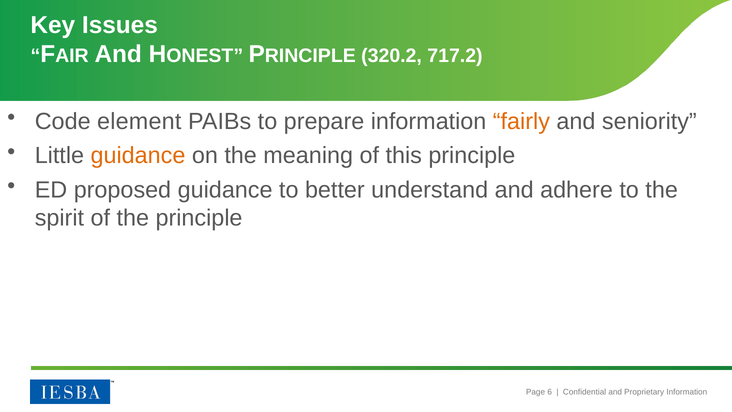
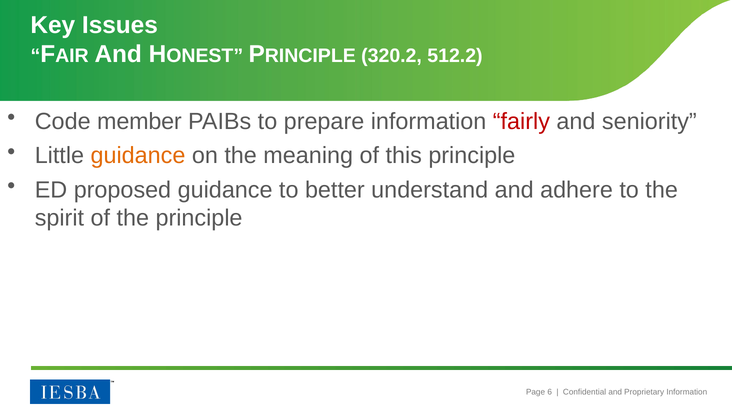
717.2: 717.2 -> 512.2
element: element -> member
fairly colour: orange -> red
